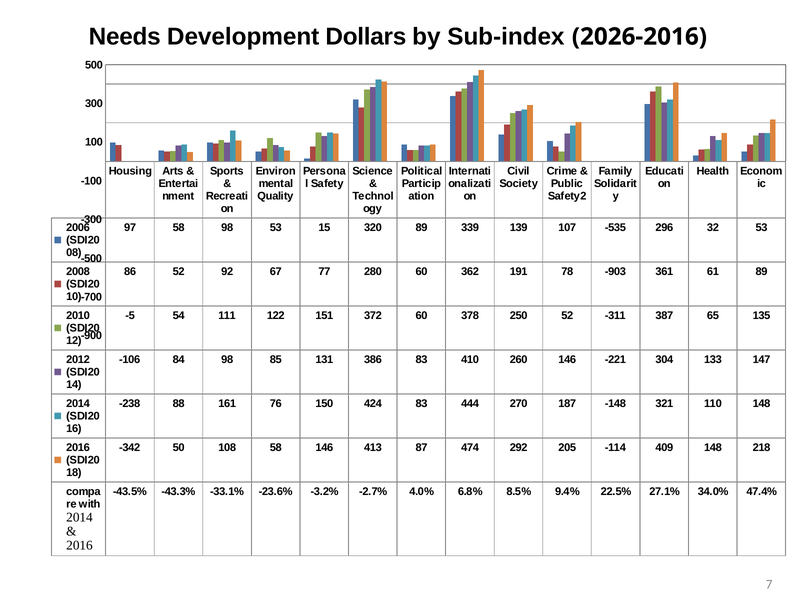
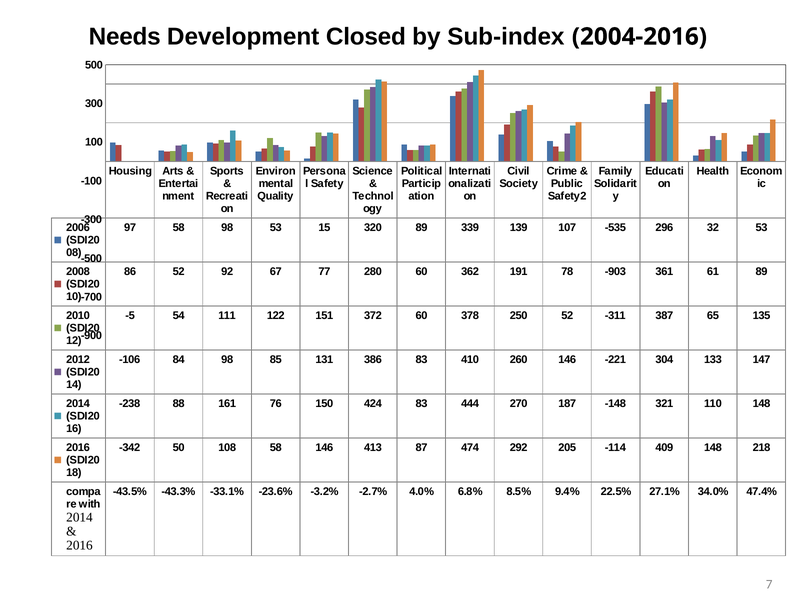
Dollars: Dollars -> Closed
2026-2016: 2026-2016 -> 2004-2016
